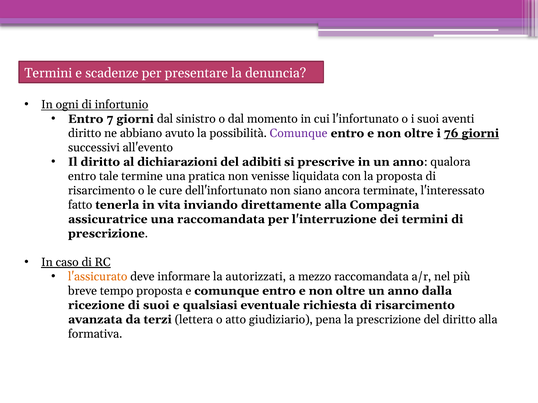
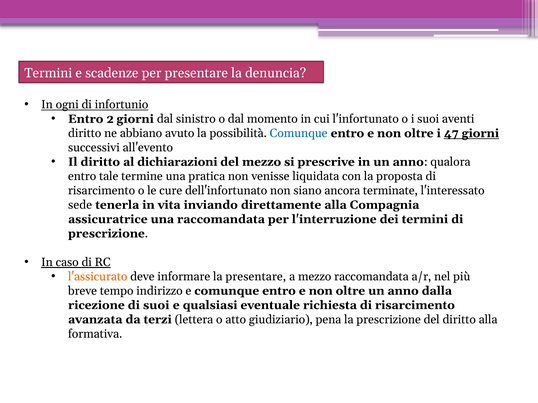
7: 7 -> 2
Comunque at (299, 133) colour: purple -> blue
76: 76 -> 47
del adibiti: adibiti -> mezzo
fatto: fatto -> sede
la autorizzati: autorizzati -> presentare
tempo proposta: proposta -> indirizzo
